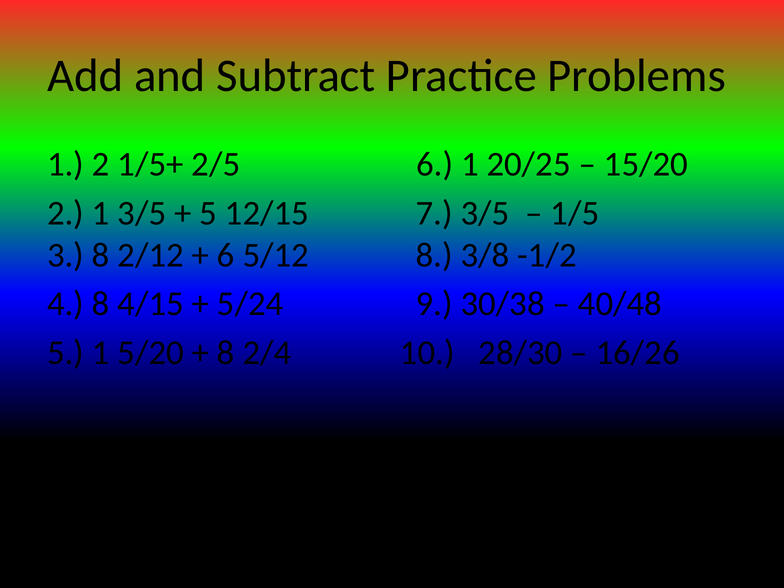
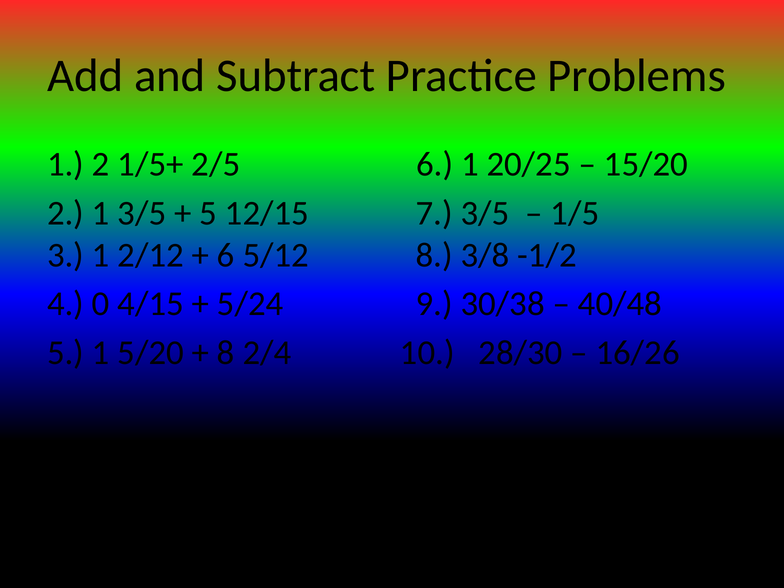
3 8: 8 -> 1
4 8: 8 -> 0
